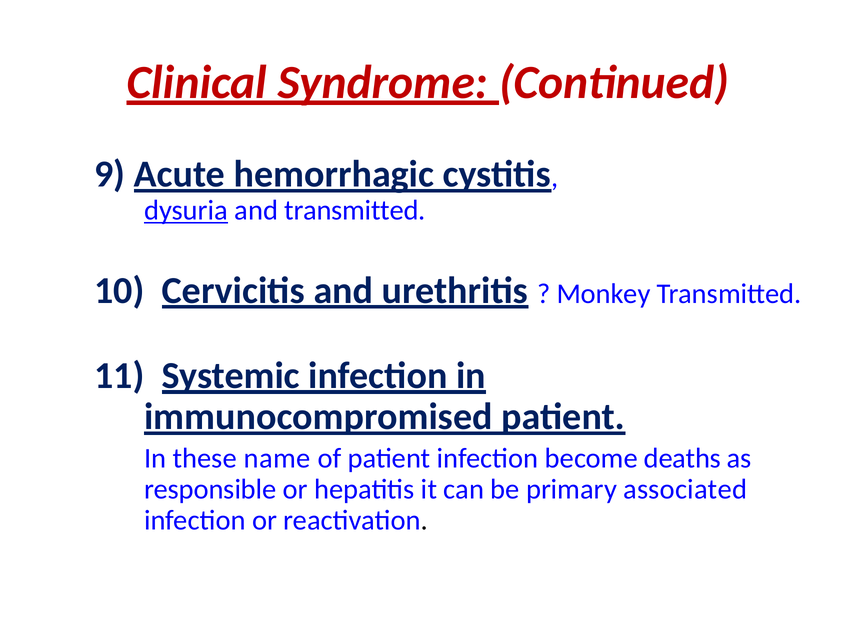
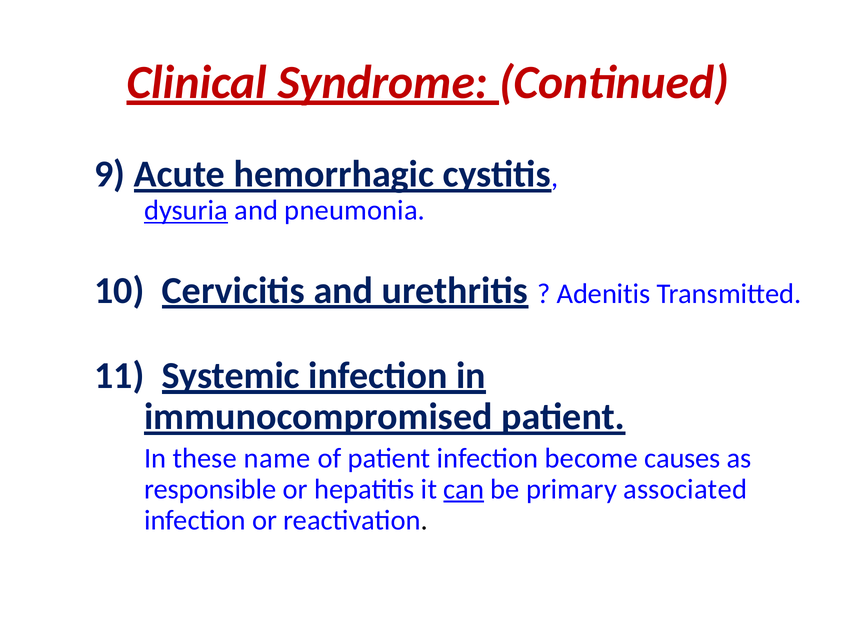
and transmitted: transmitted -> pneumonia
Monkey: Monkey -> Adenitis
deaths: deaths -> causes
can underline: none -> present
